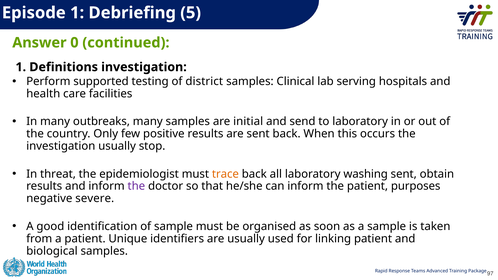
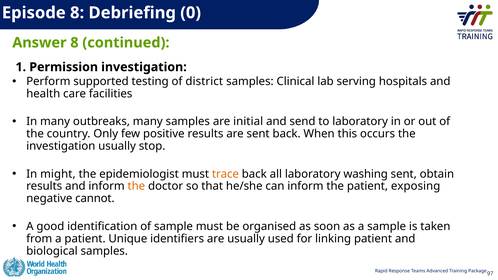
Episode 1: 1 -> 8
5: 5 -> 0
Answer 0: 0 -> 8
Definitions: Definitions -> Permission
threat: threat -> might
the at (136, 186) colour: purple -> orange
purposes: purposes -> exposing
severe: severe -> cannot
